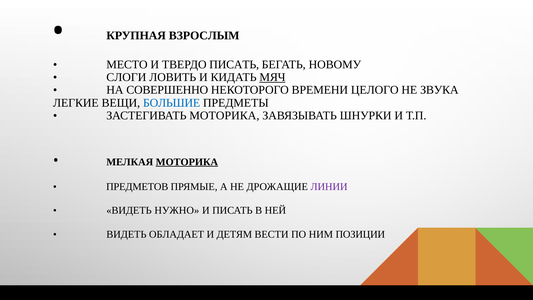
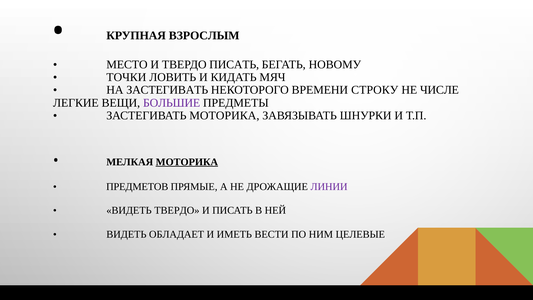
СЛОГИ: СЛОГИ -> ТОЧКИ
МЯЧ underline: present -> none
НА СОВЕРШЕННО: СОВЕРШЕННО -> ЗАСТЕГИВАТЬ
ЦЕЛОГО: ЦЕЛОГО -> СТРОКУ
ЗВУКА: ЗВУКА -> ЧИСЛЕ
БОЛЬШИЕ colour: blue -> purple
ВИДЕТЬ НУЖНО: НУЖНО -> ТВЕРДО
ДЕТЯМ: ДЕТЯМ -> ИМЕТЬ
ПОЗИЦИИ: ПОЗИЦИИ -> ЦЕЛЕВЫЕ
